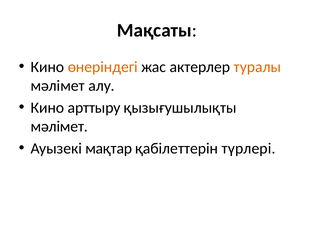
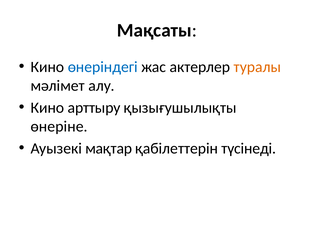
өнеріндегі colour: orange -> blue
мәлімет at (59, 127): мәлімет -> өнеріне
түрлері: түрлері -> түсінеді
